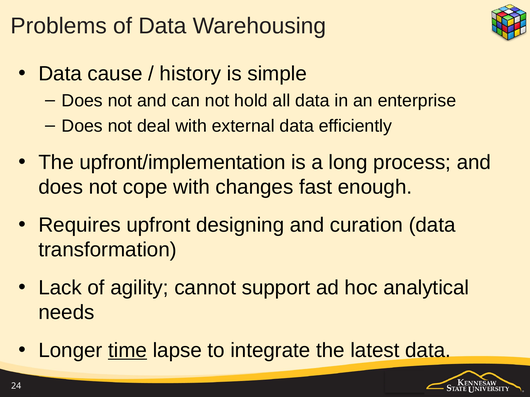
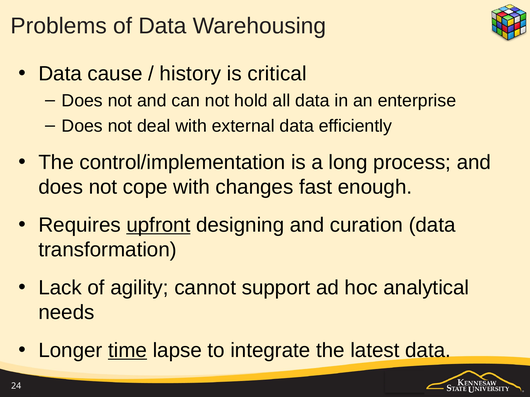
simple: simple -> critical
upfront/implementation: upfront/implementation -> control/implementation
upfront underline: none -> present
